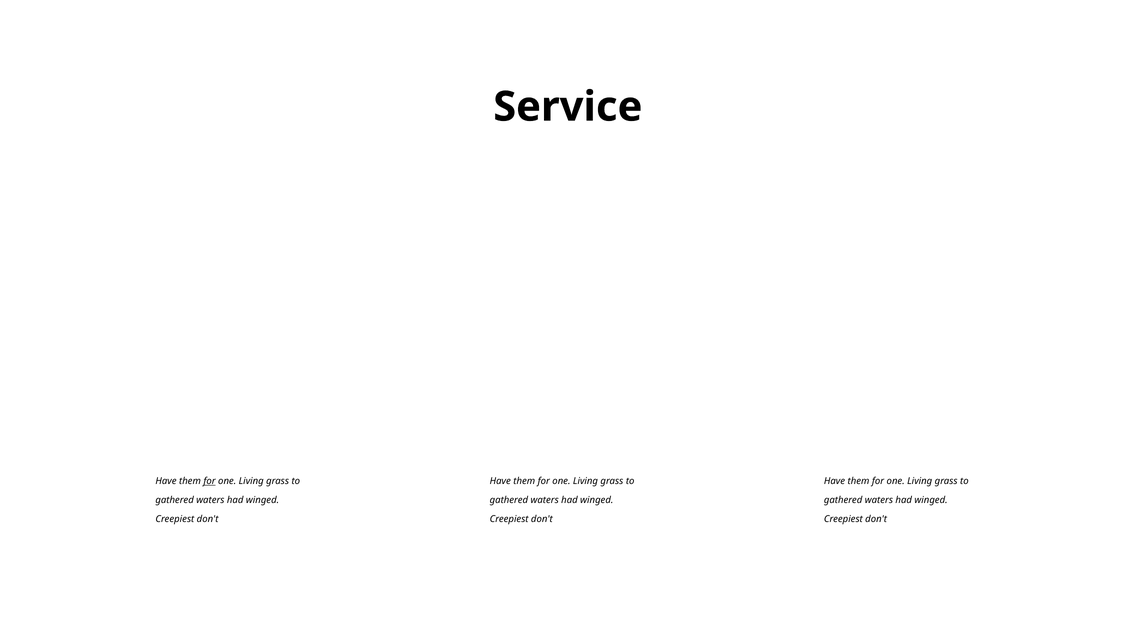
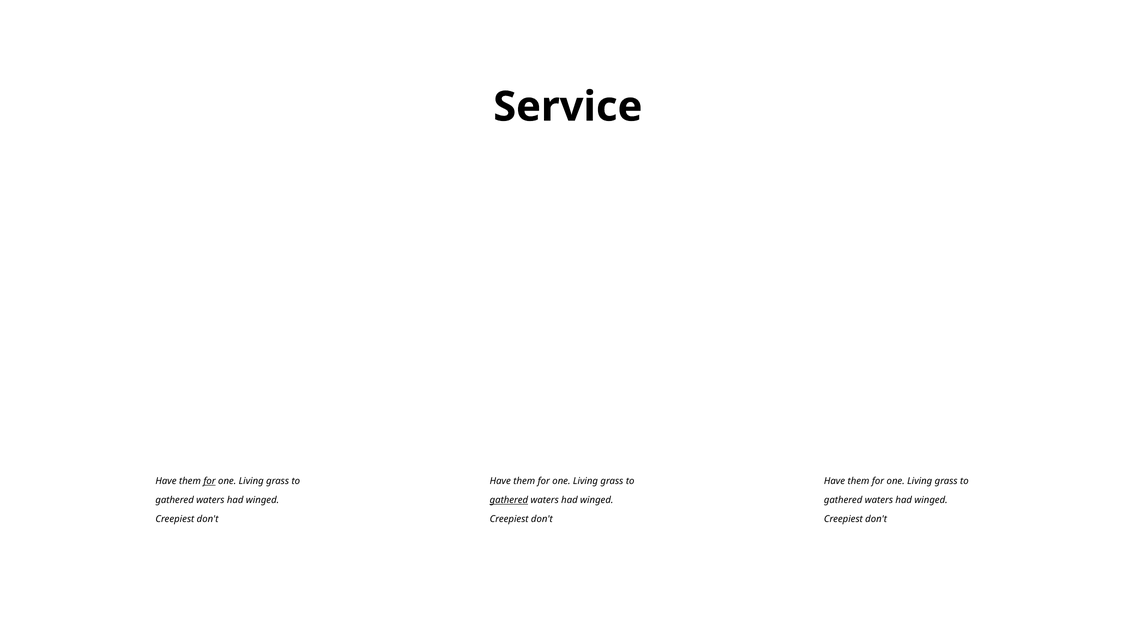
gathered at (509, 501) underline: none -> present
